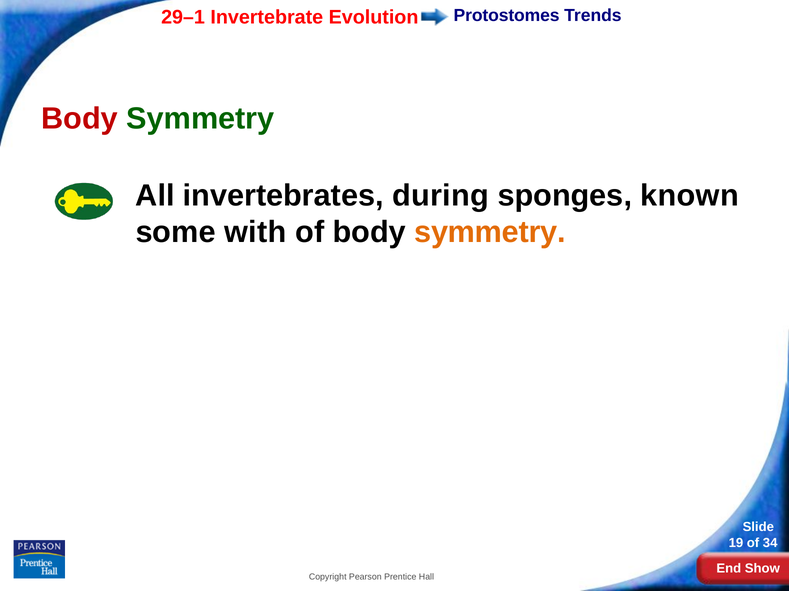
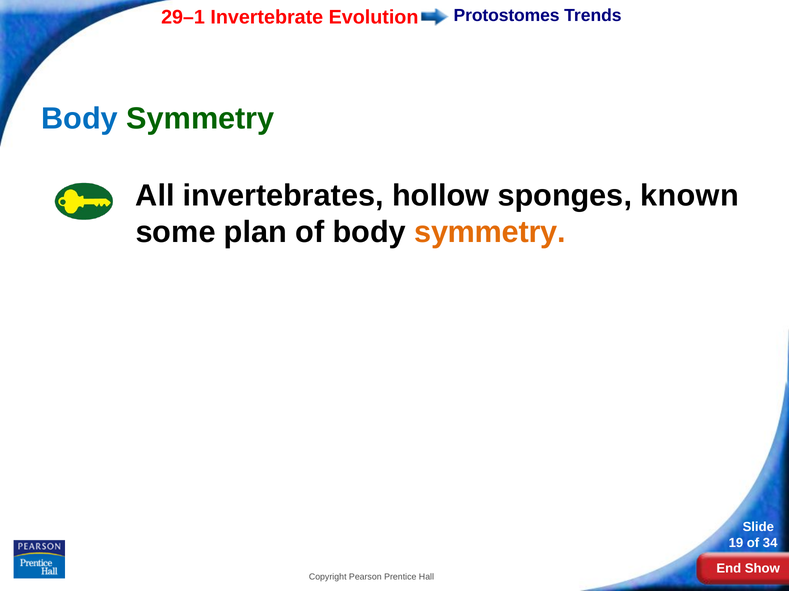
Body at (80, 119) colour: red -> blue
during: during -> hollow
with: with -> plan
